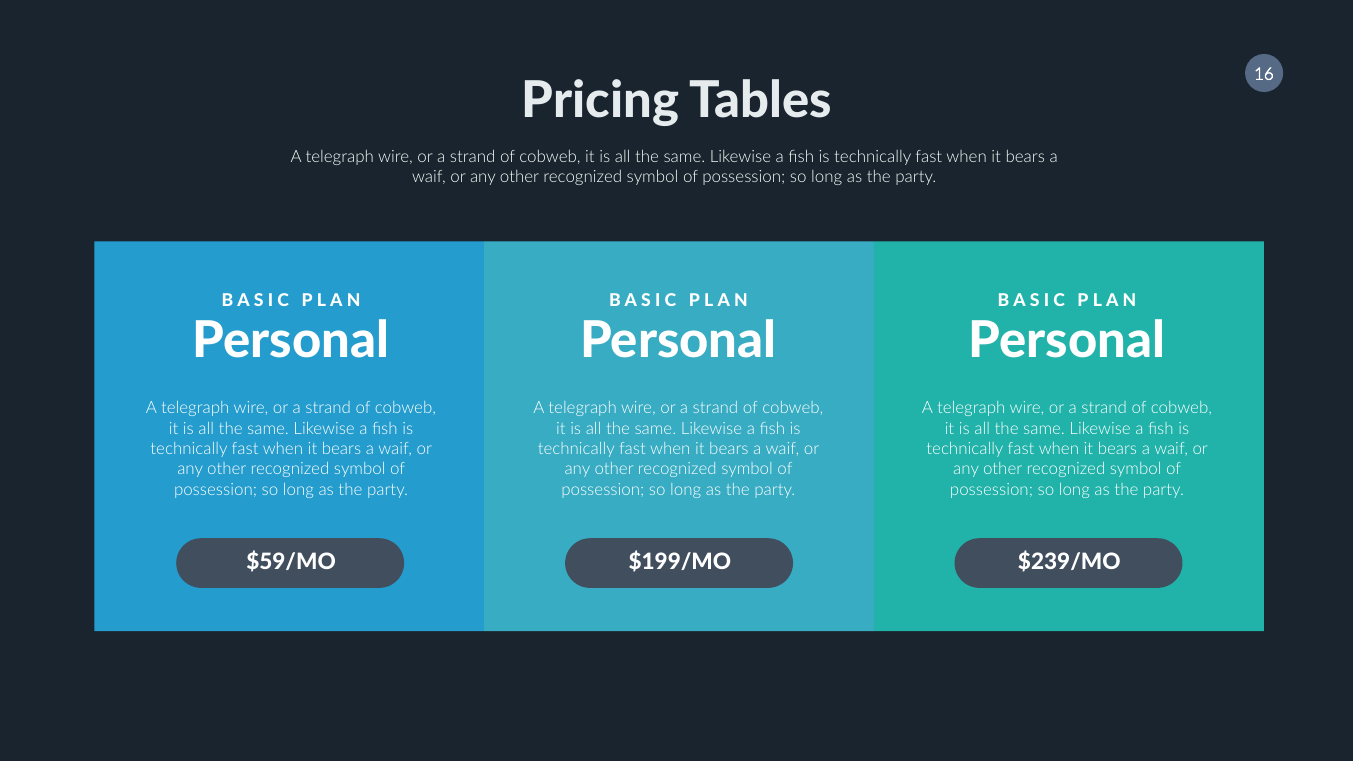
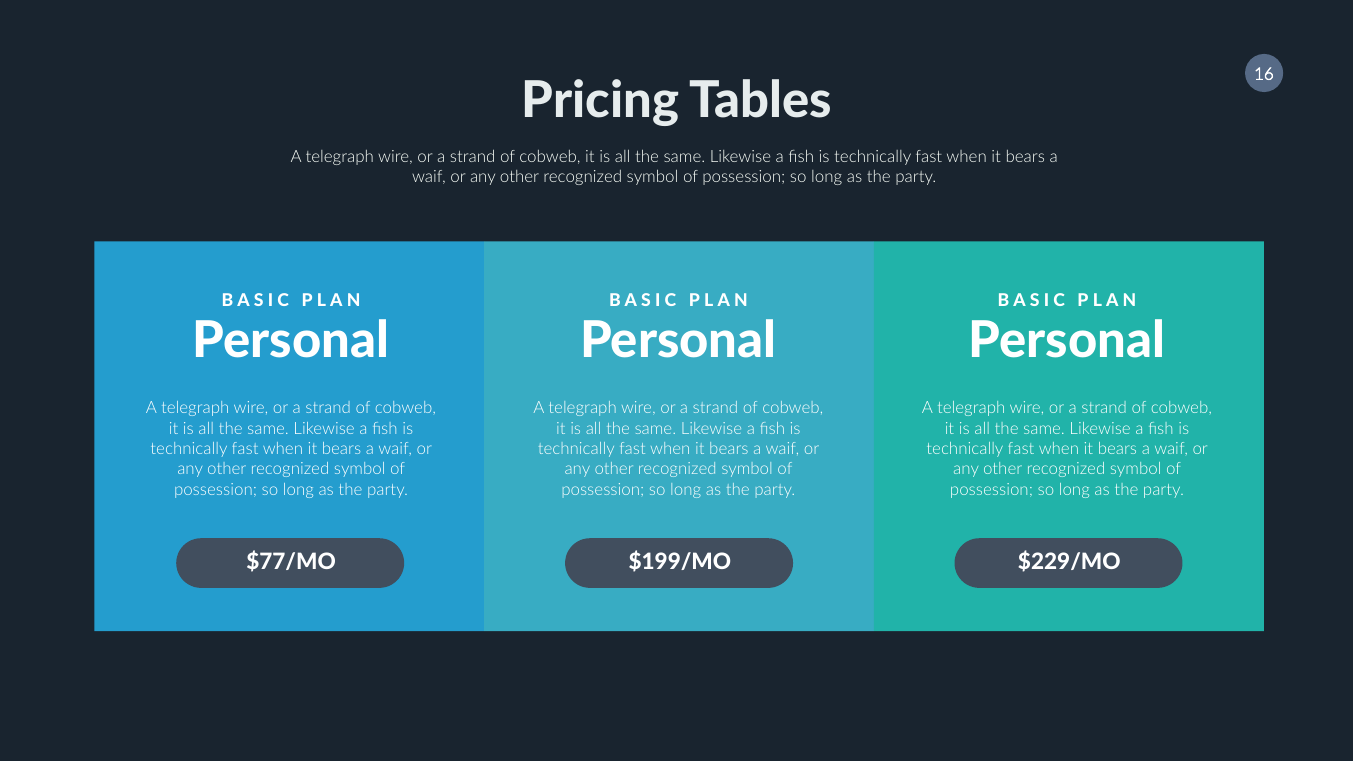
$59/MO: $59/MO -> $77/MO
$239/MO: $239/MO -> $229/MO
